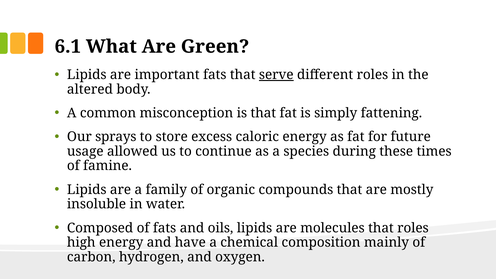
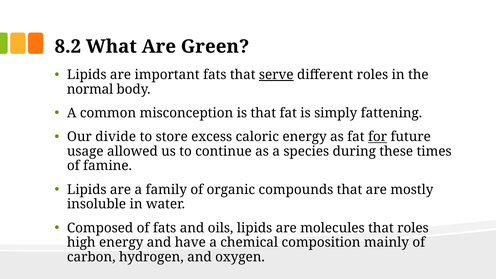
6.1: 6.1 -> 8.2
altered: altered -> normal
sprays: sprays -> divide
for underline: none -> present
